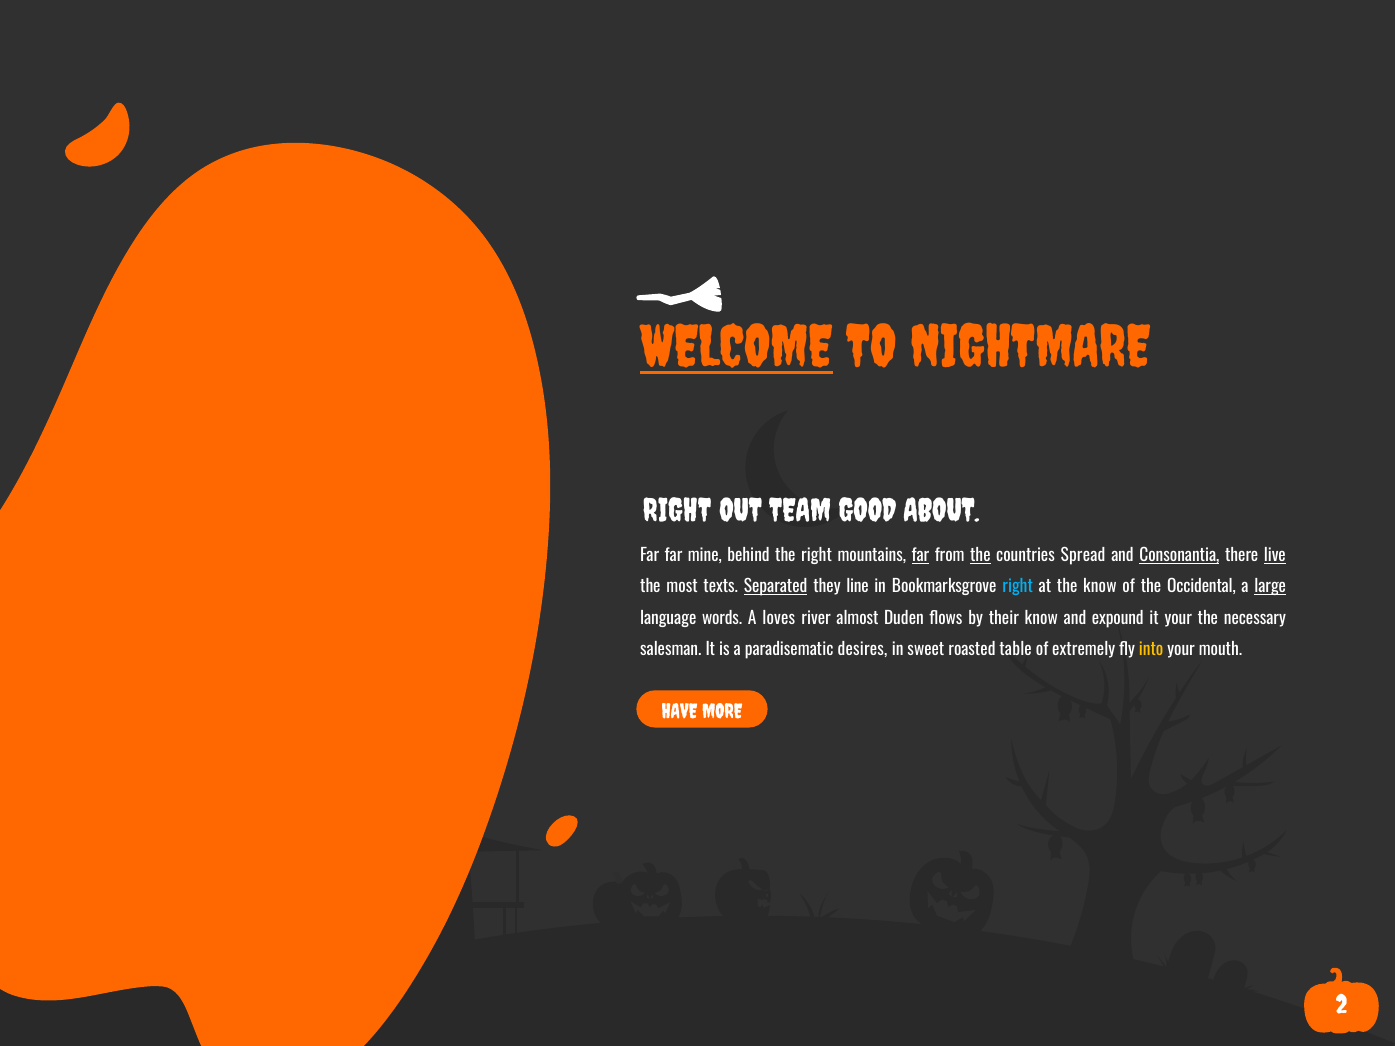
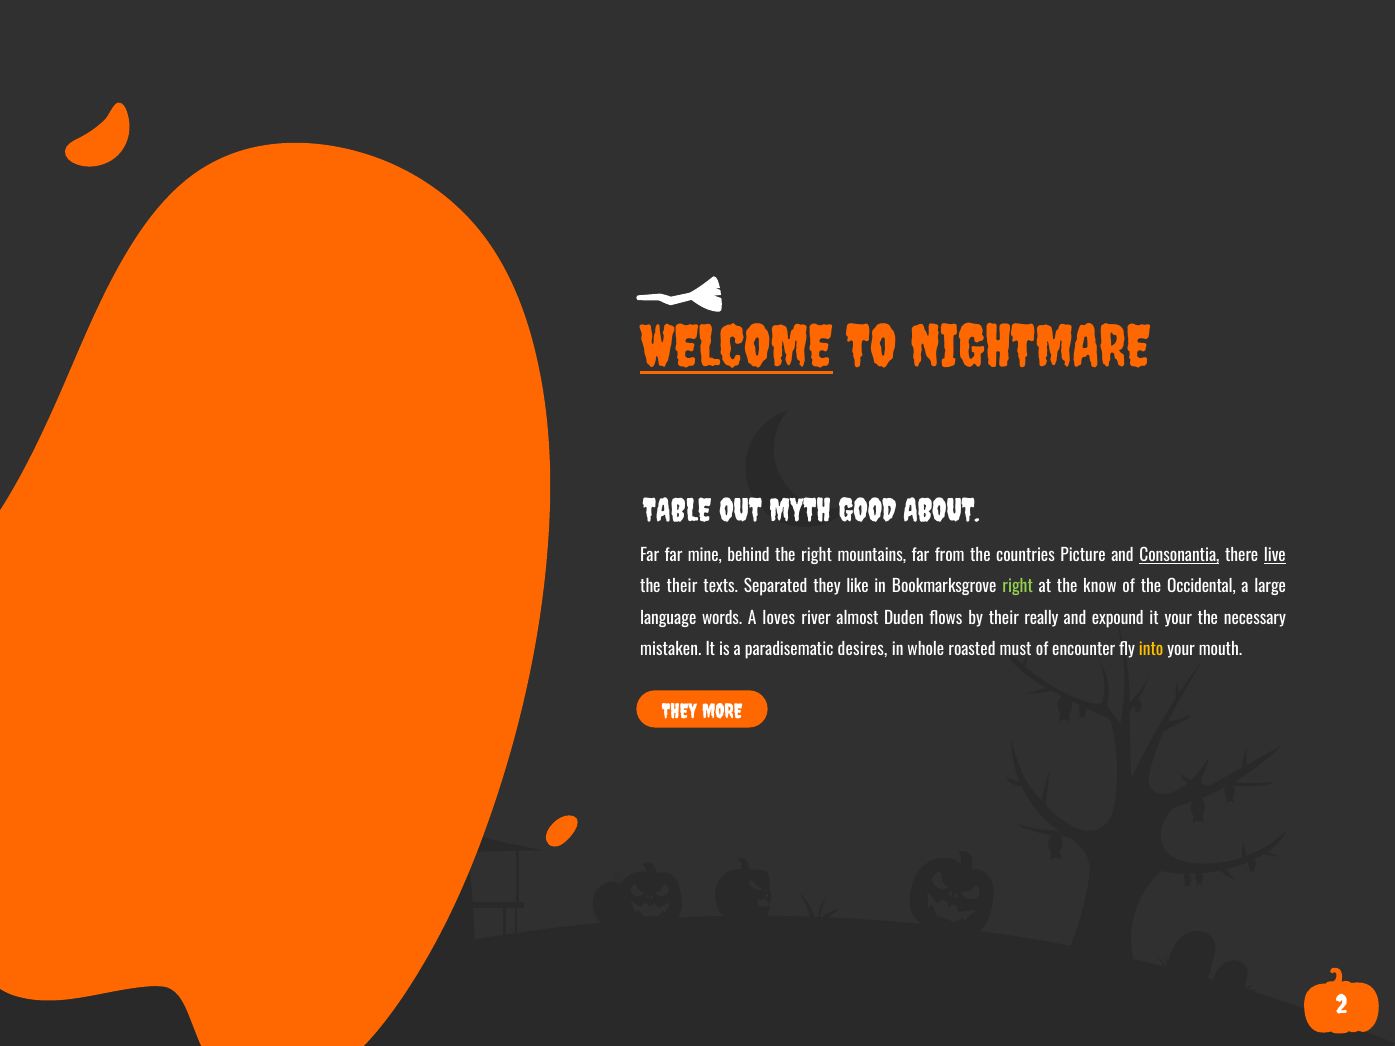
RIGHT at (677, 511): RIGHT -> TABLE
TEAM: TEAM -> MYTH
far at (920, 556) underline: present -> none
the at (980, 556) underline: present -> none
Spread: Spread -> Picture
the most: most -> their
Separated underline: present -> none
line: line -> like
right at (1018, 587) colour: light blue -> light green
large underline: present -> none
their know: know -> really
salesman: salesman -> mistaken
sweet: sweet -> whole
table: table -> must
extremely: extremely -> encounter
HAVE at (679, 712): HAVE -> THEY
